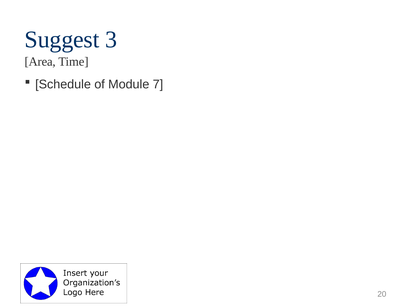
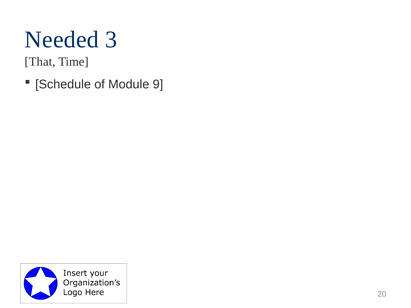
Suggest: Suggest -> Needed
Area: Area -> That
7: 7 -> 9
